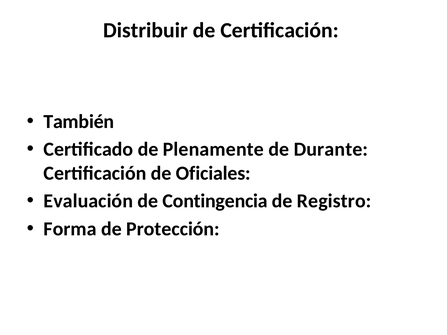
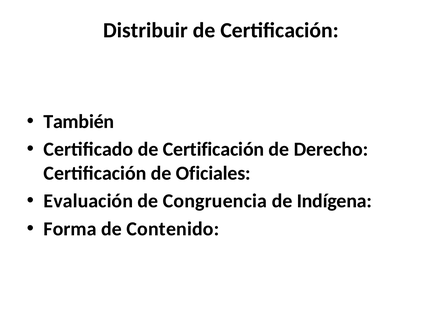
Certificado de Plenamente: Plenamente -> Certificación
Durante: Durante -> Derecho
Contingencia: Contingencia -> Congruencia
Registro: Registro -> Indígena
Protección: Protección -> Contenido
